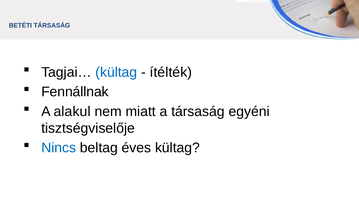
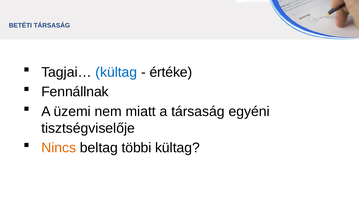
ítélték: ítélték -> értéke
alakul: alakul -> üzemi
Nincs colour: blue -> orange
éves: éves -> többi
